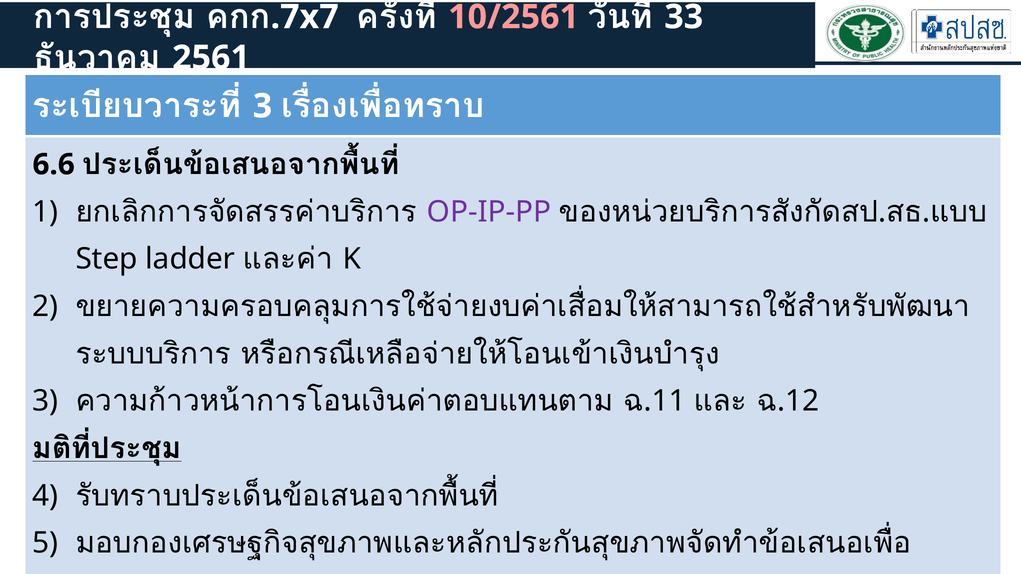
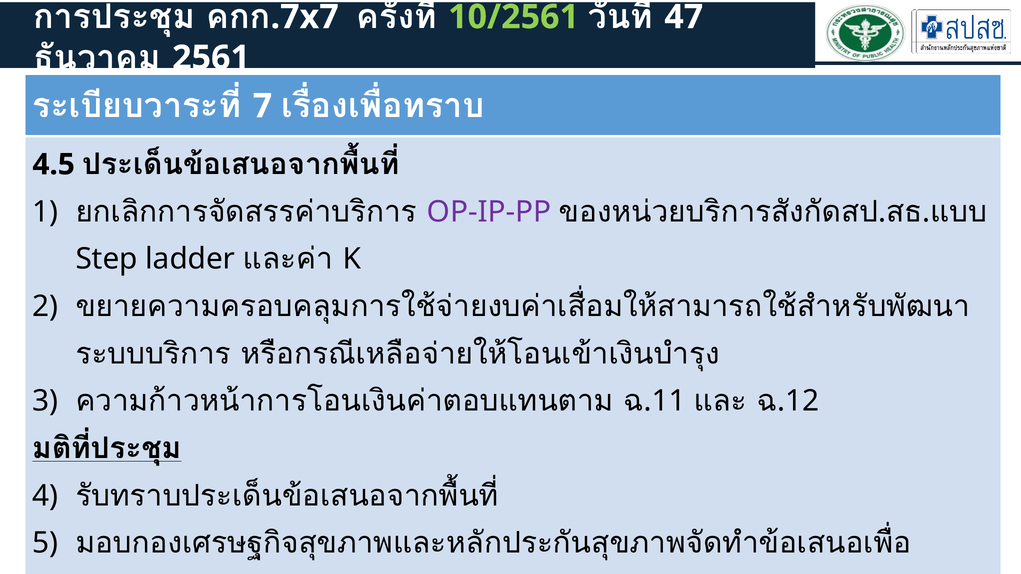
10/2561 colour: pink -> light green
33: 33 -> 47
3 at (262, 106): 3 -> 7
6.6: 6.6 -> 4.5
